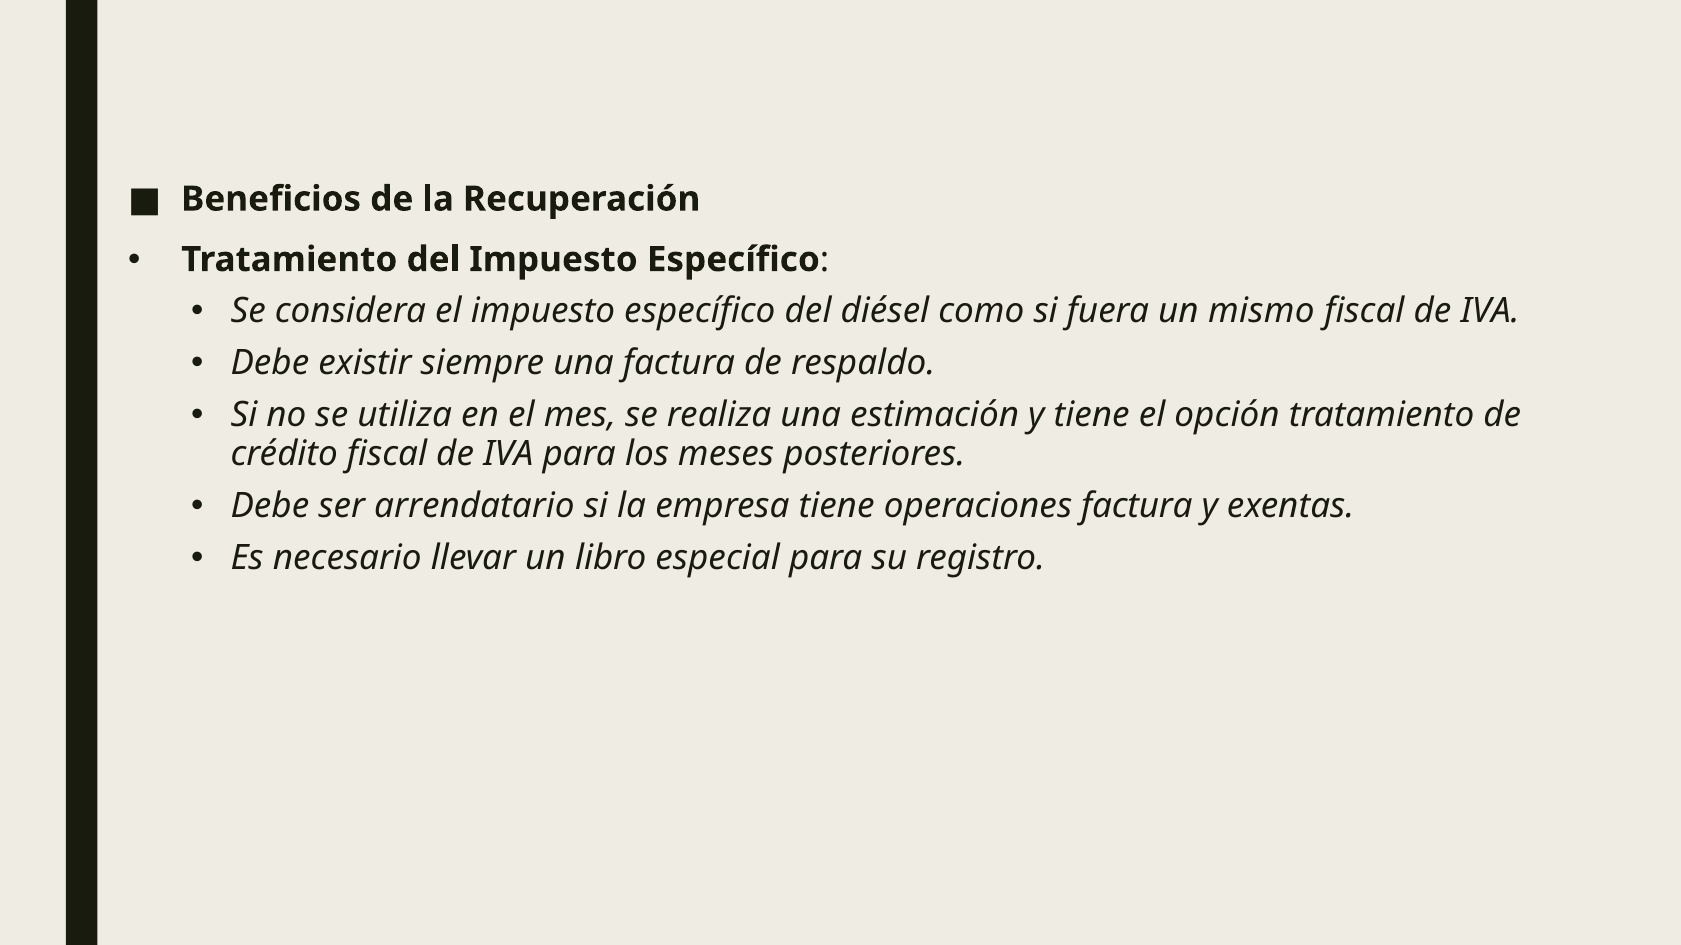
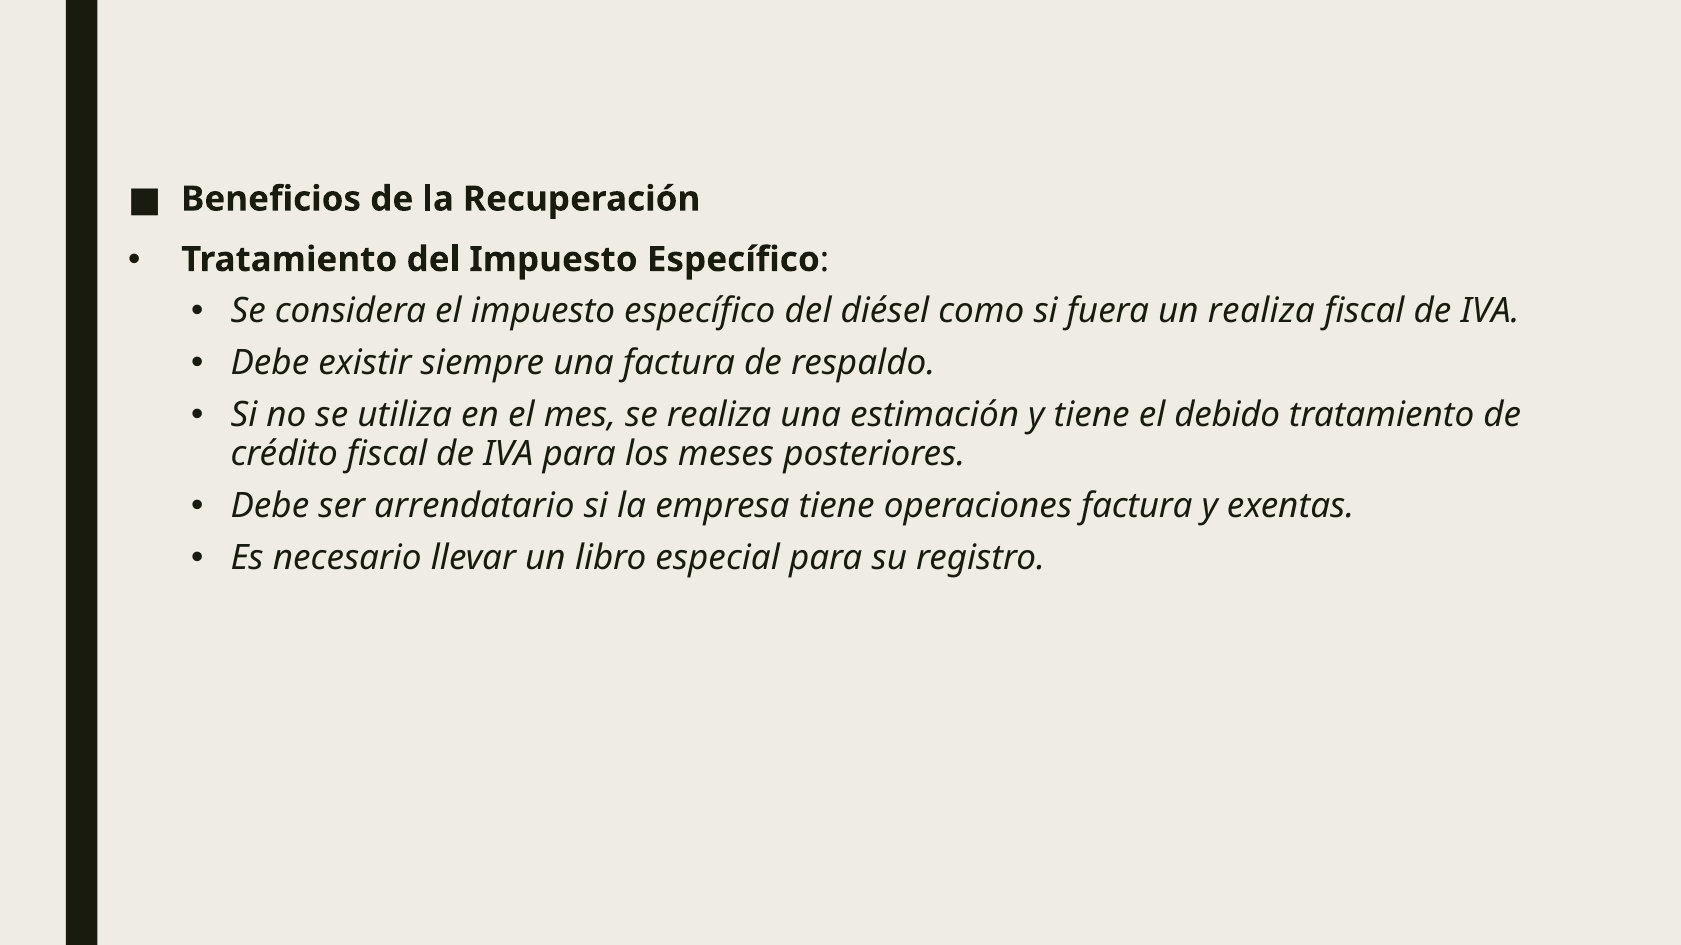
un mismo: mismo -> realiza
opción: opción -> debido
